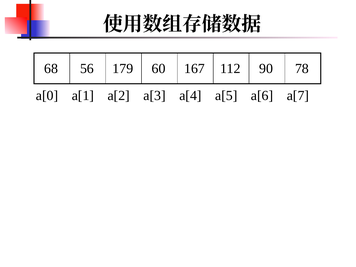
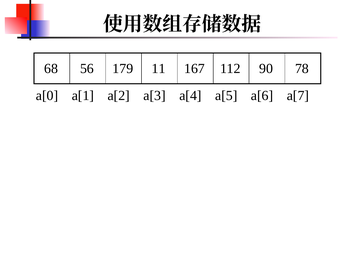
60: 60 -> 11
